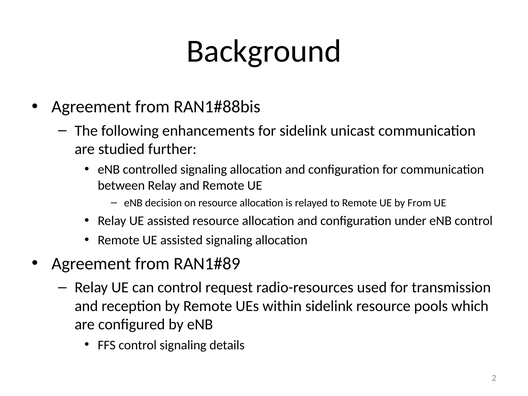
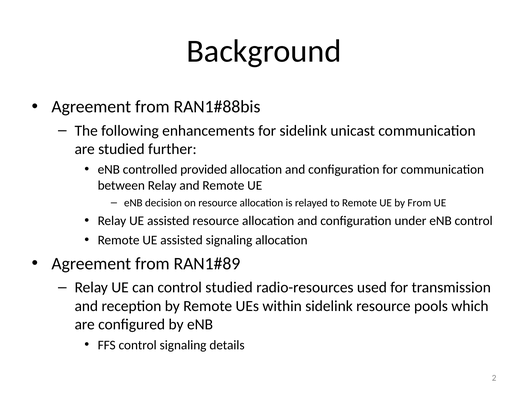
controlled signaling: signaling -> provided
control request: request -> studied
